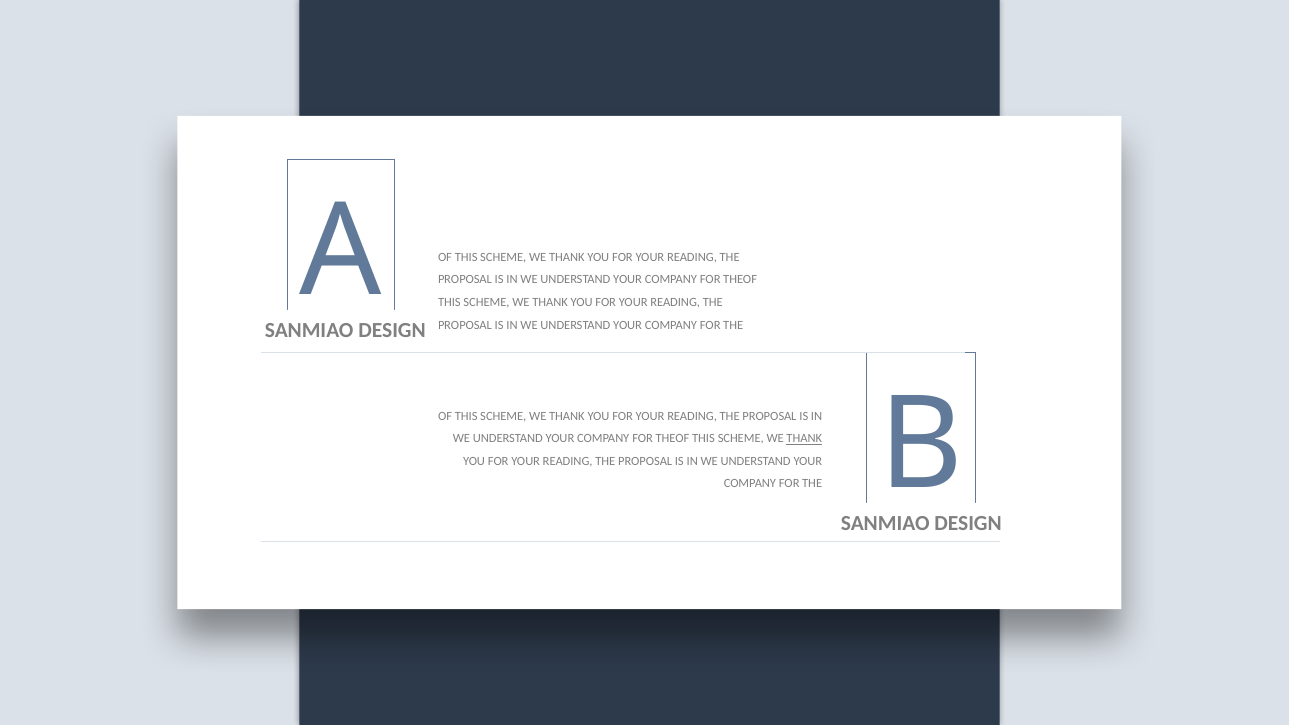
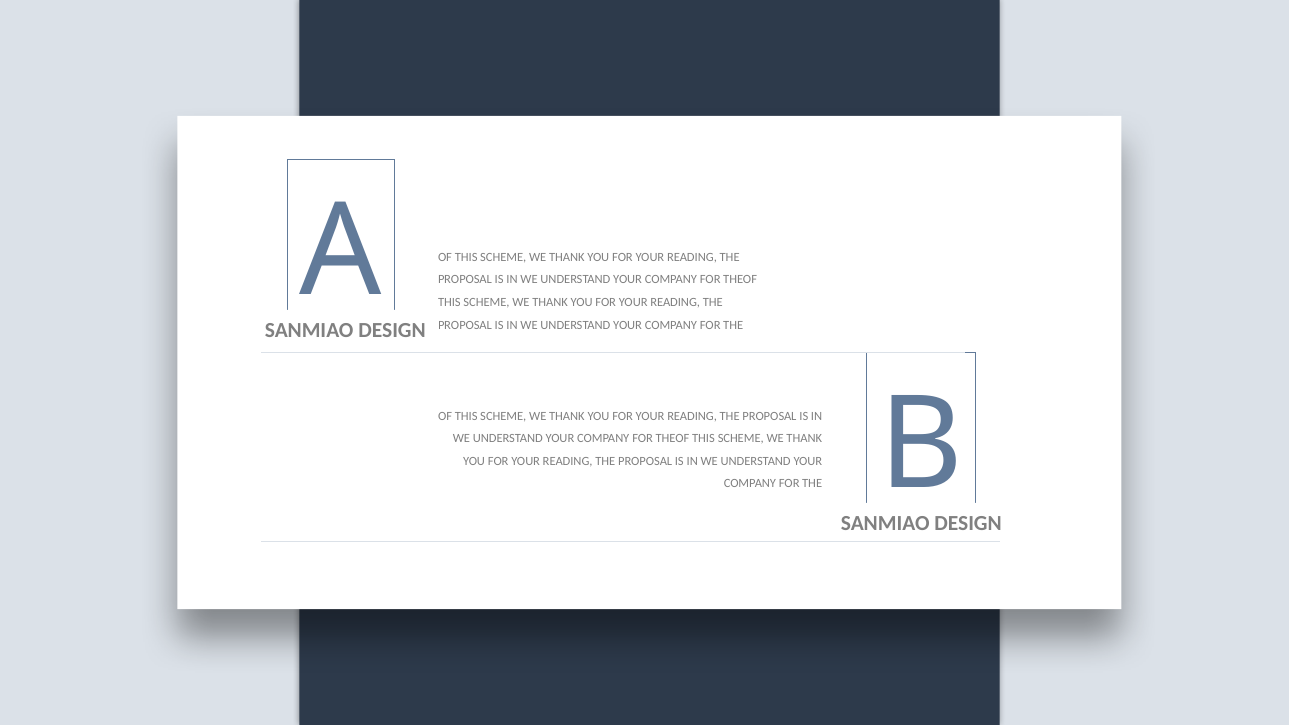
THANK at (804, 439) underline: present -> none
